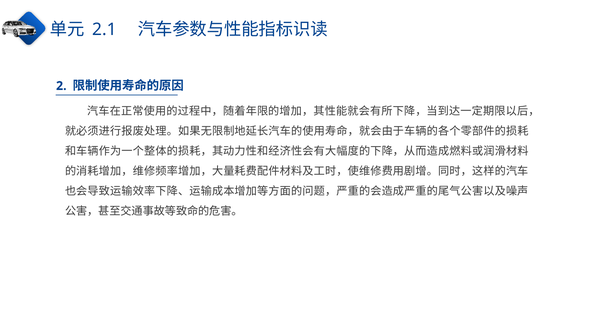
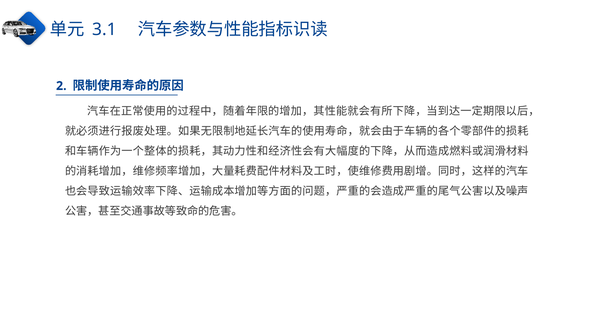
2.1: 2.1 -> 3.1
